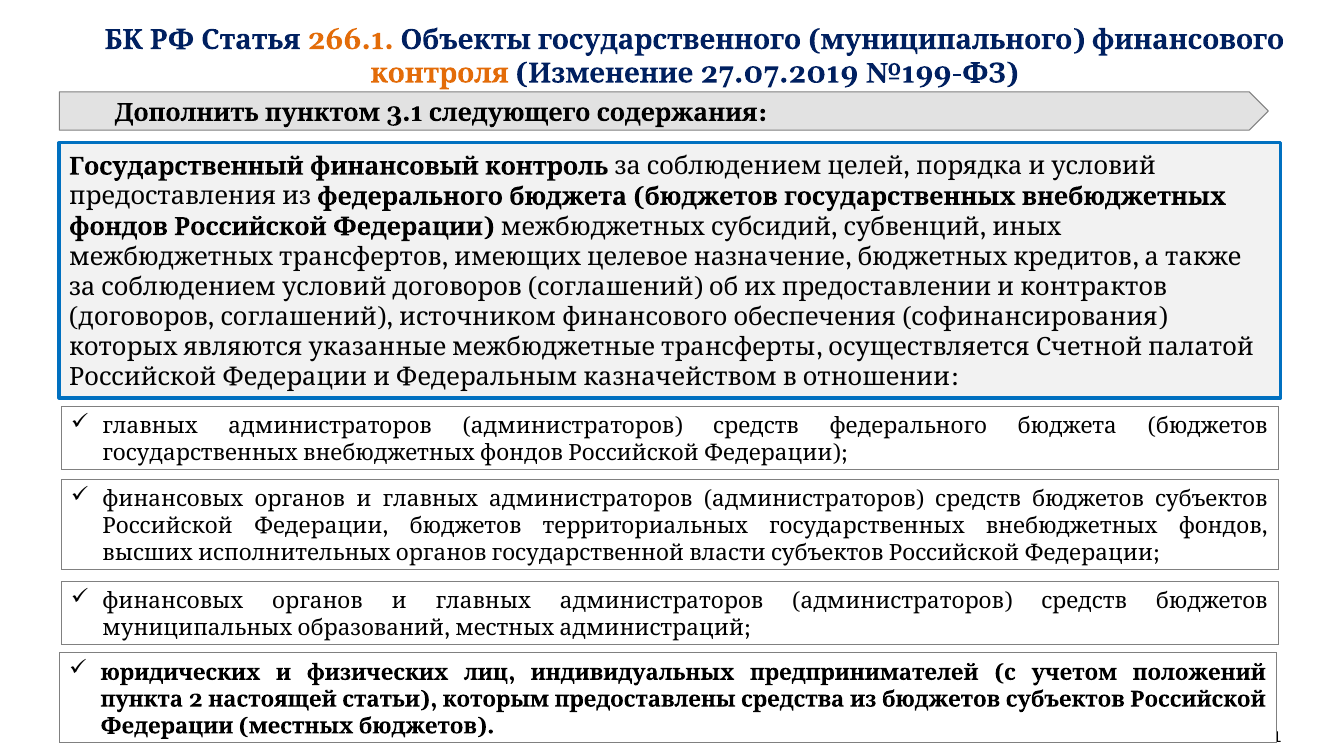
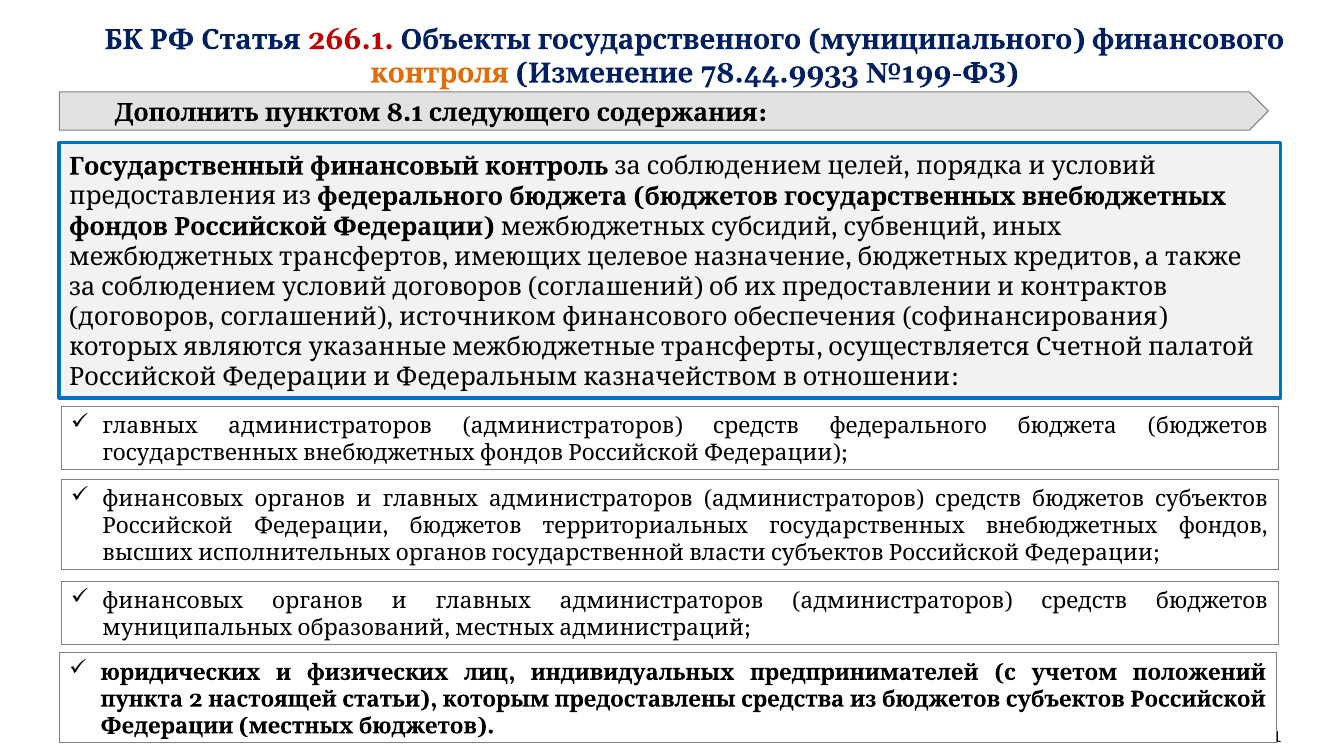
266.1 colour: orange -> red
27.07.2019: 27.07.2019 -> 78.44.9933
3.1: 3.1 -> 8.1
